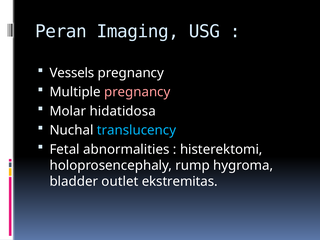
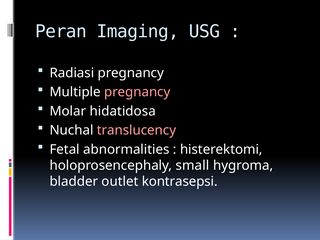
Vessels: Vessels -> Radiasi
translucency colour: light blue -> pink
rump: rump -> small
ekstremitas: ekstremitas -> kontrasepsi
